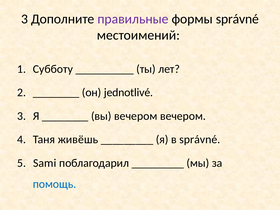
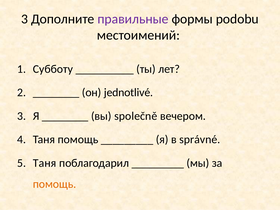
формы správné: správné -> podobu
вы вечером: вечером -> společně
Таня живёшь: живёшь -> помощь
Sami at (45, 163): Sami -> Таня
помощь at (55, 184) colour: blue -> orange
